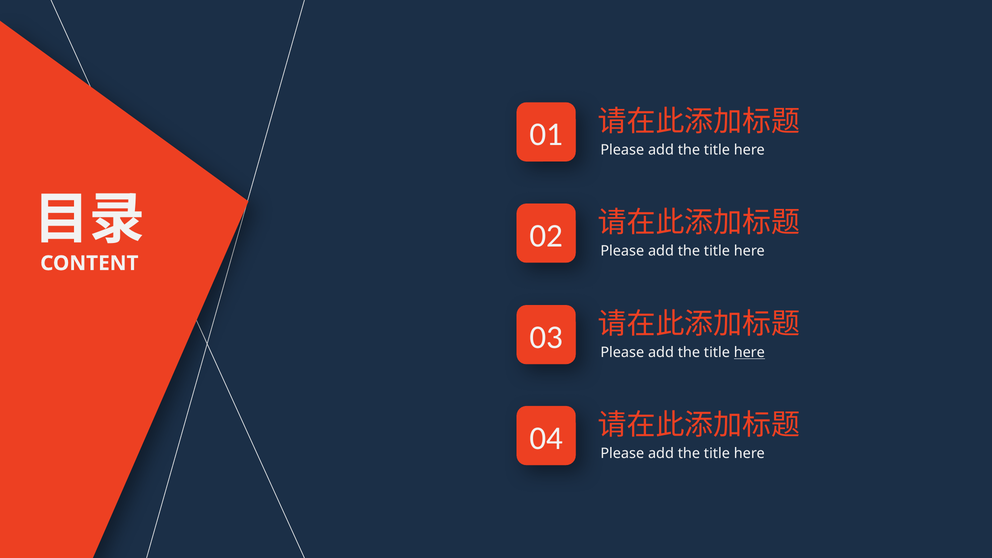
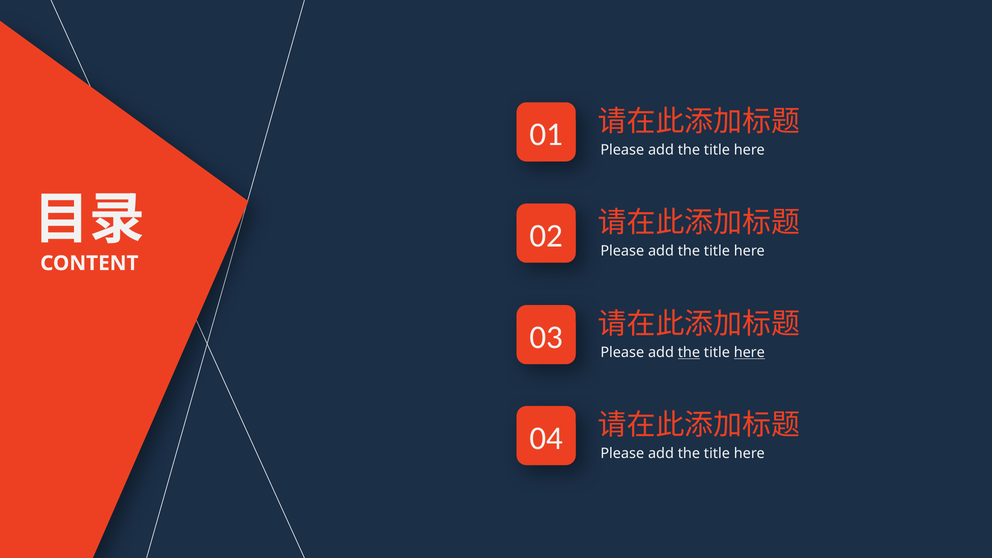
the at (689, 353) underline: none -> present
